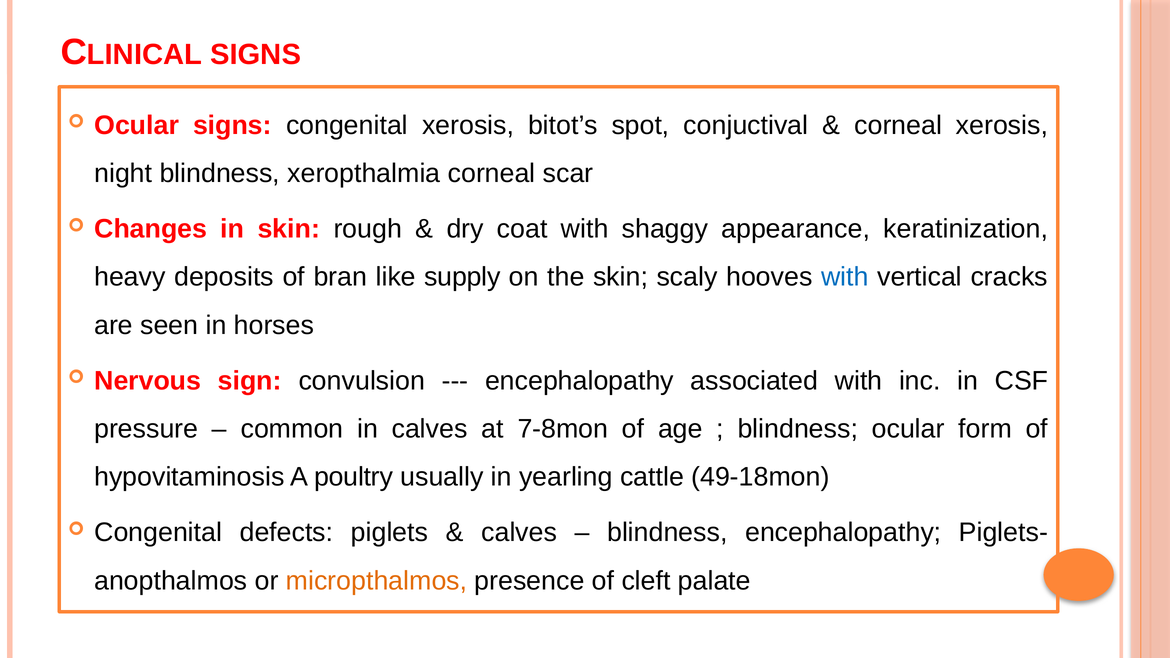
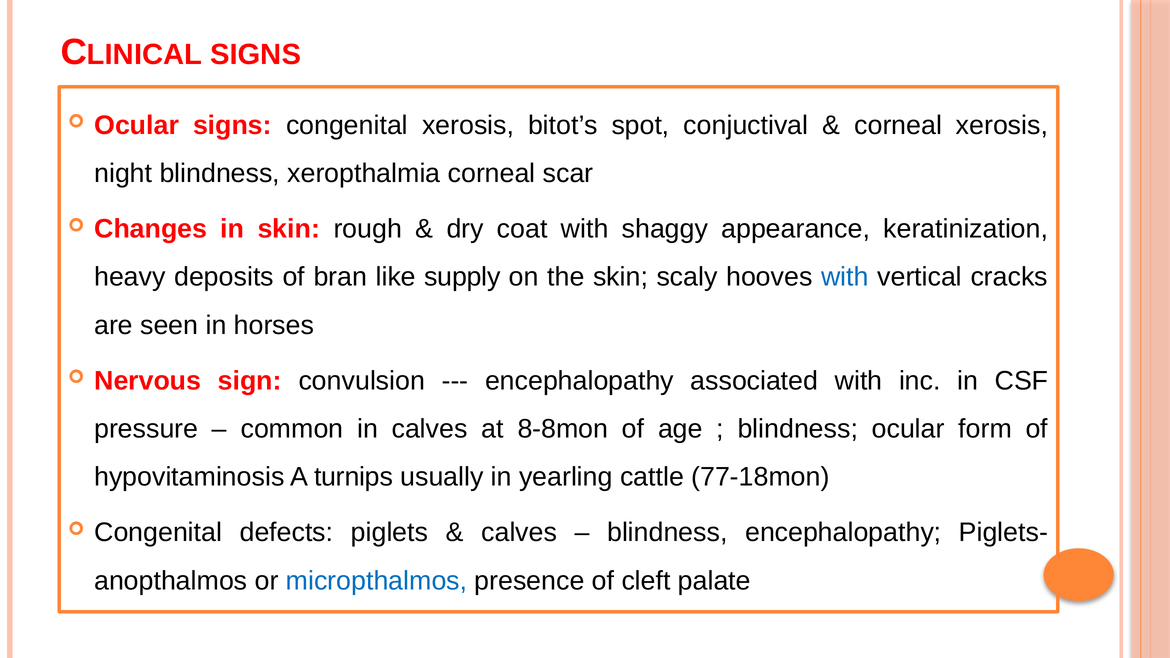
7-8mon: 7-8mon -> 8-8mon
poultry: poultry -> turnips
49-18mon: 49-18mon -> 77-18mon
micropthalmos colour: orange -> blue
